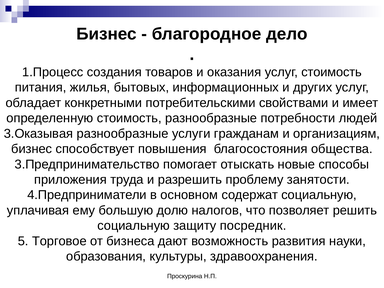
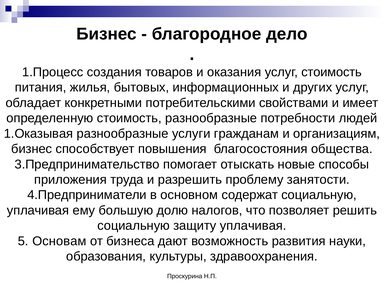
3.Оказывая: 3.Оказывая -> 1.Оказывая
защиту посредник: посредник -> уплачивая
Торговое: Торговое -> Основам
